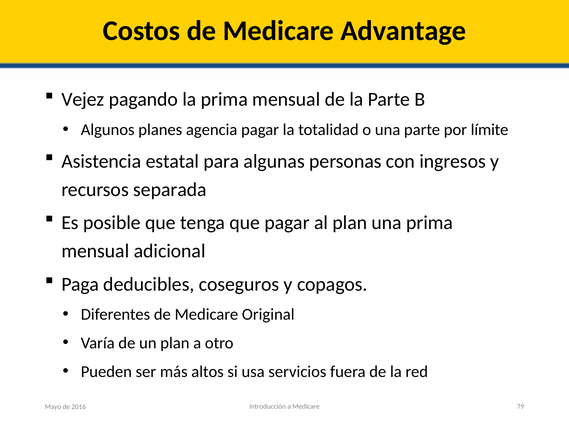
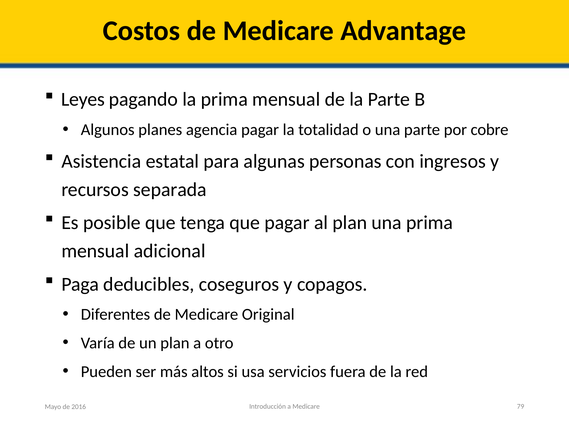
Vejez: Vejez -> Leyes
límite: límite -> cobre
